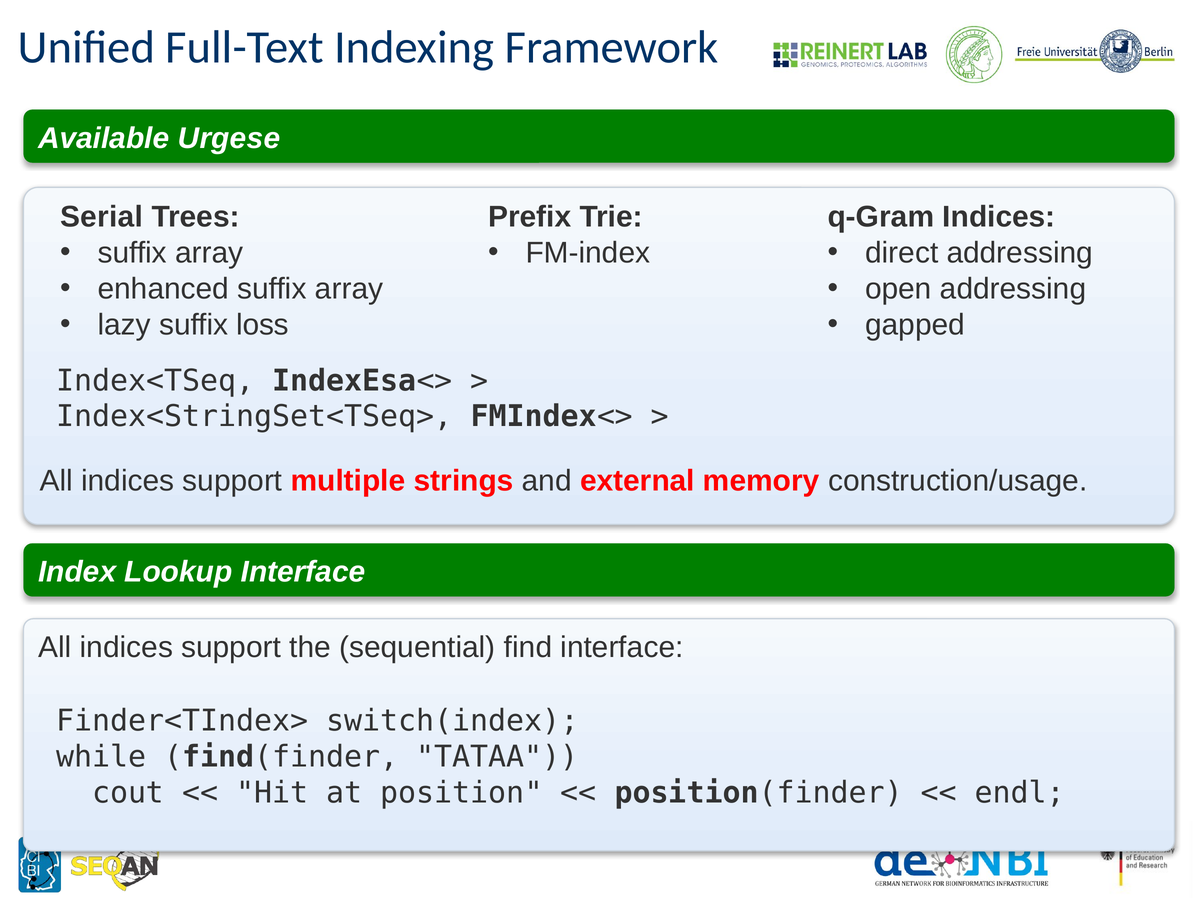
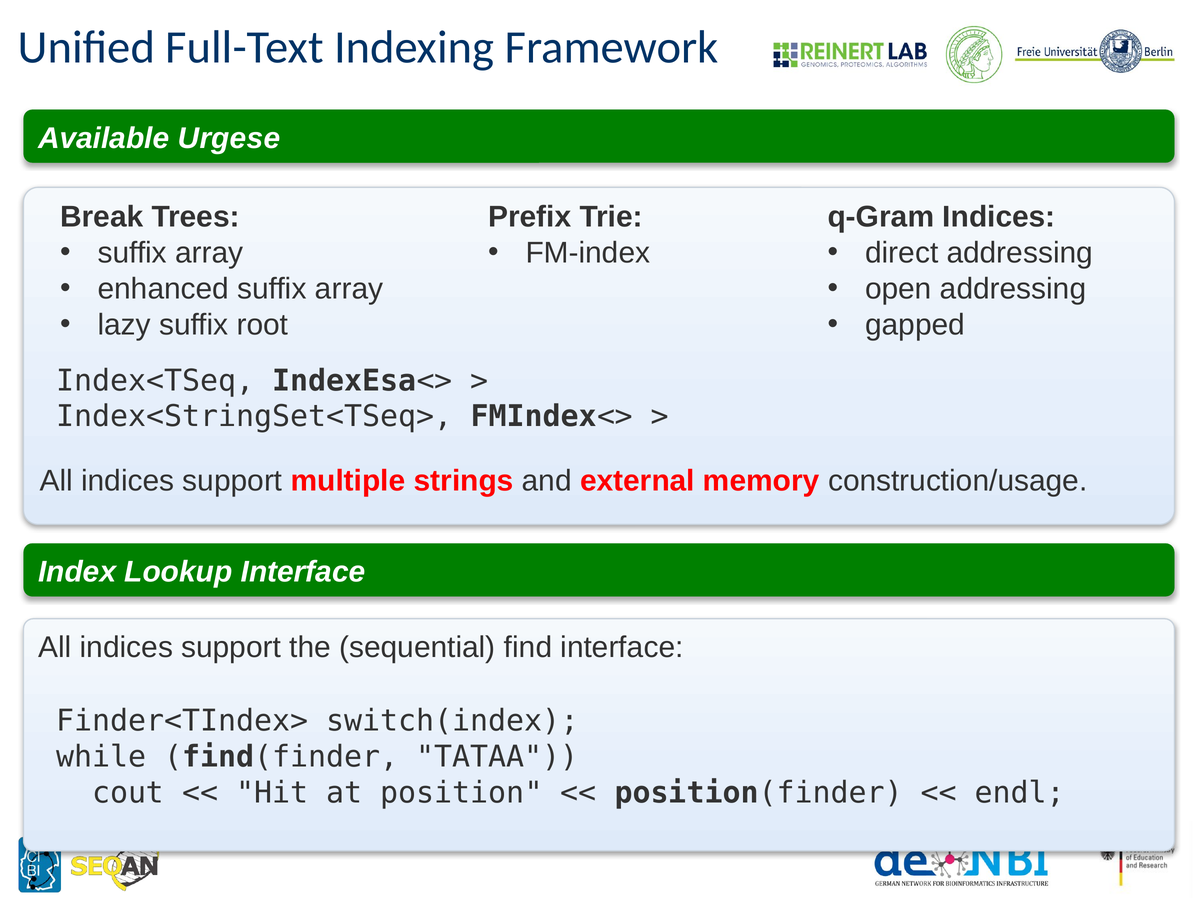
Serial: Serial -> Break
loss: loss -> root
